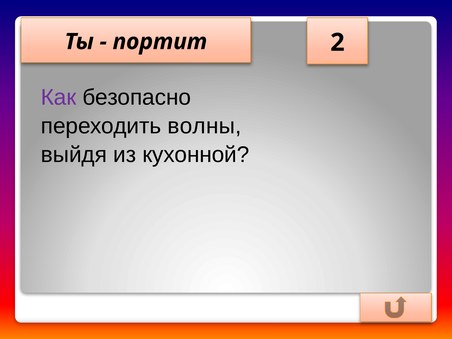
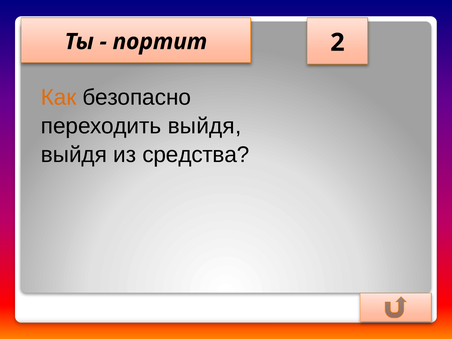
Как colour: purple -> orange
переходить волны: волны -> выйдя
кухонной: кухонной -> средства
